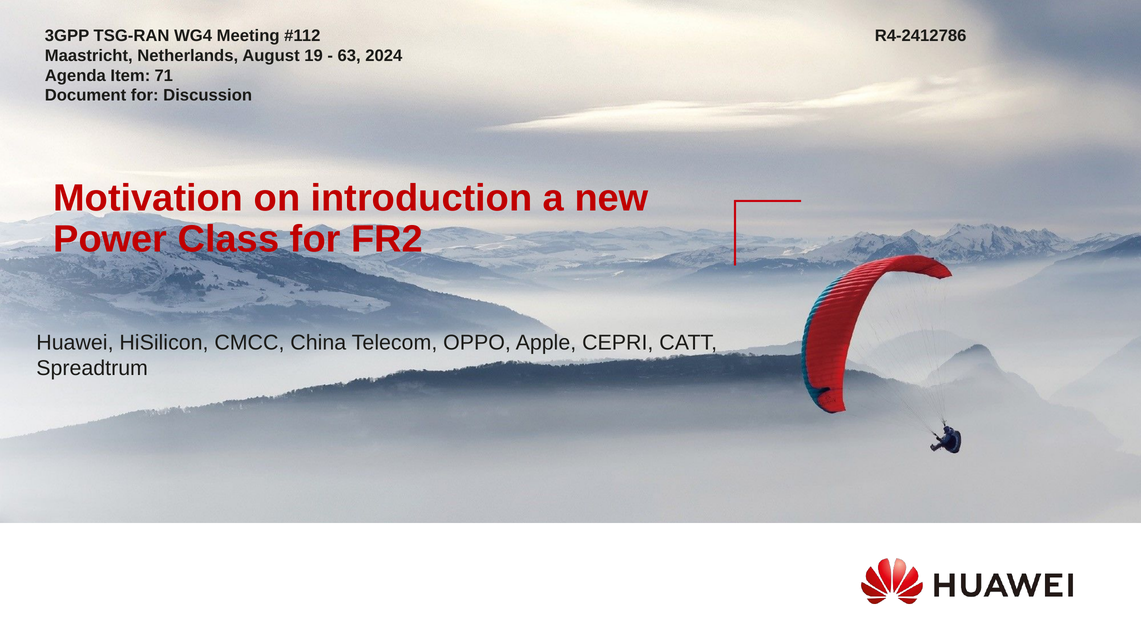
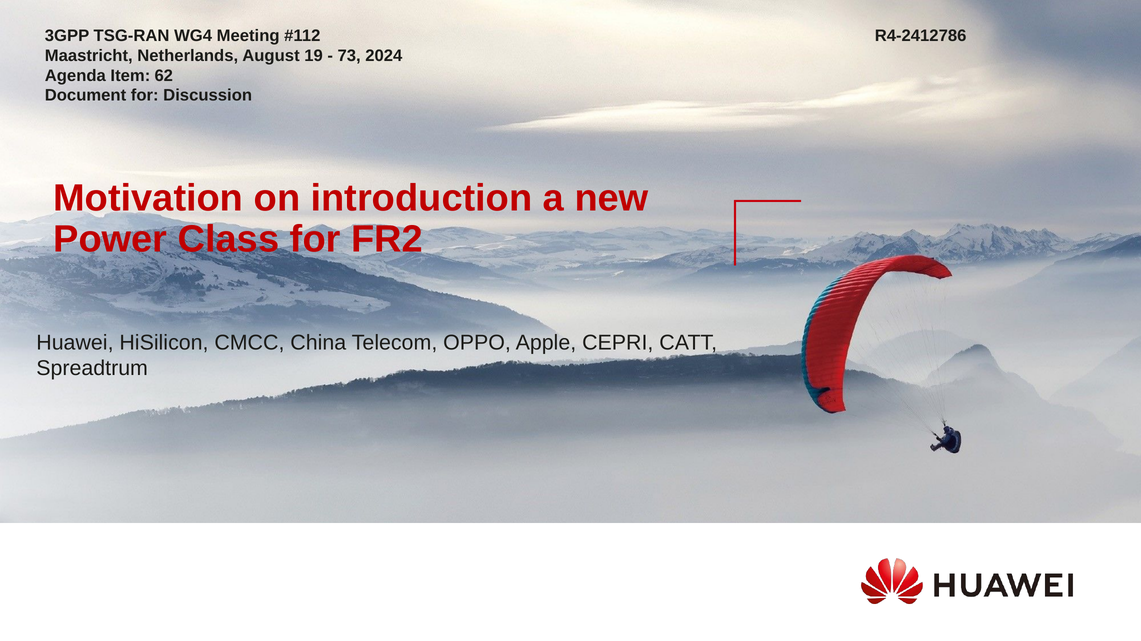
63: 63 -> 73
71: 71 -> 62
